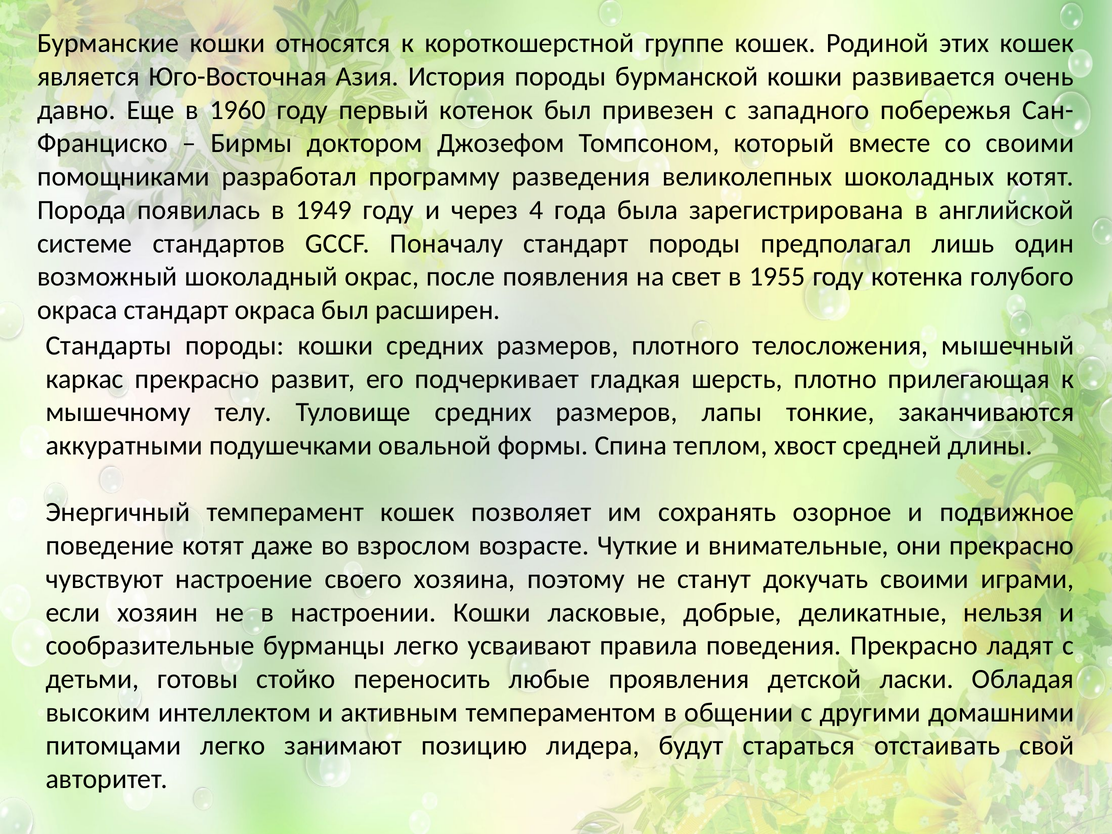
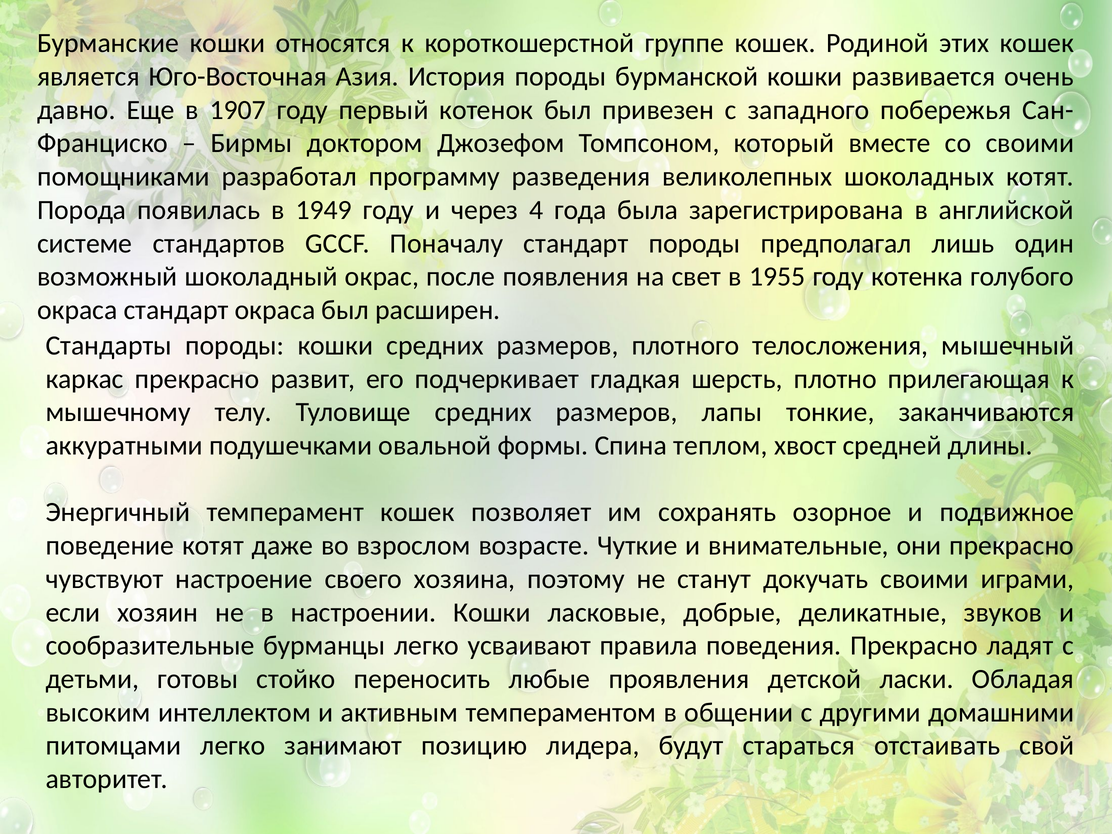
1960: 1960 -> 1907
нельзя: нельзя -> звуков
